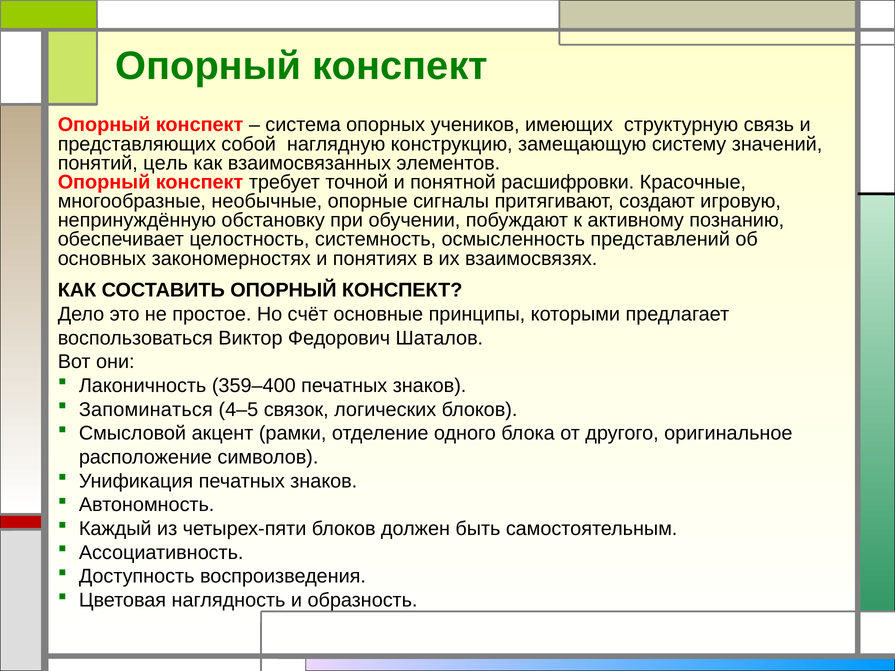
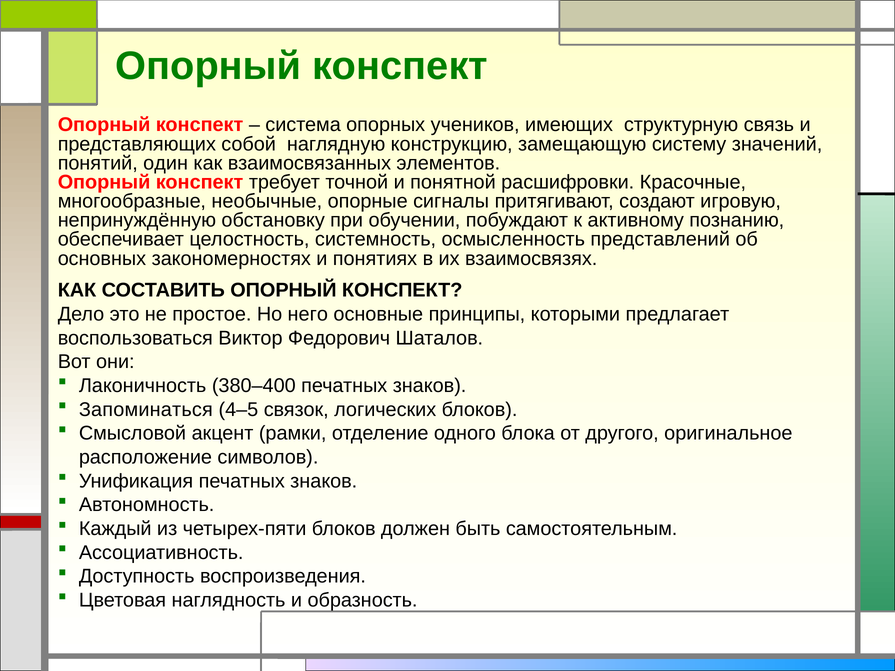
цель: цель -> один
счёт: счёт -> него
359–400: 359–400 -> 380–400
